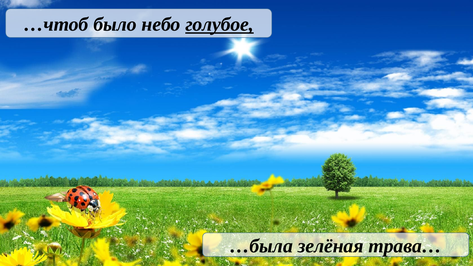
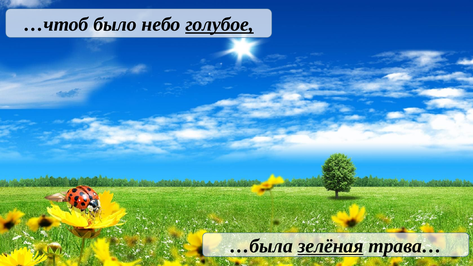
зелёная underline: none -> present
